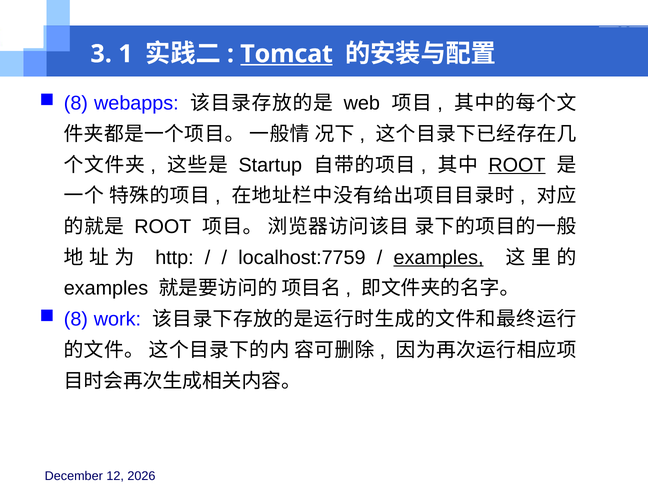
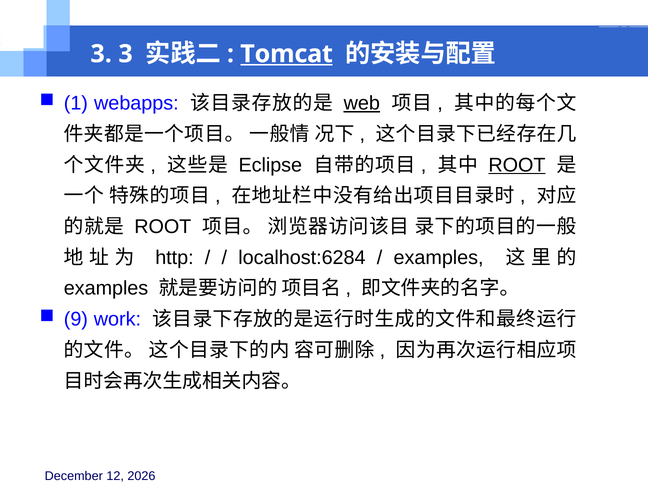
3 1: 1 -> 3
8 at (76, 103): 8 -> 1
web underline: none -> present
Startup: Startup -> Eclipse
localhost:7759: localhost:7759 -> localhost:6284
examples at (439, 258) underline: present -> none
8 at (76, 319): 8 -> 9
